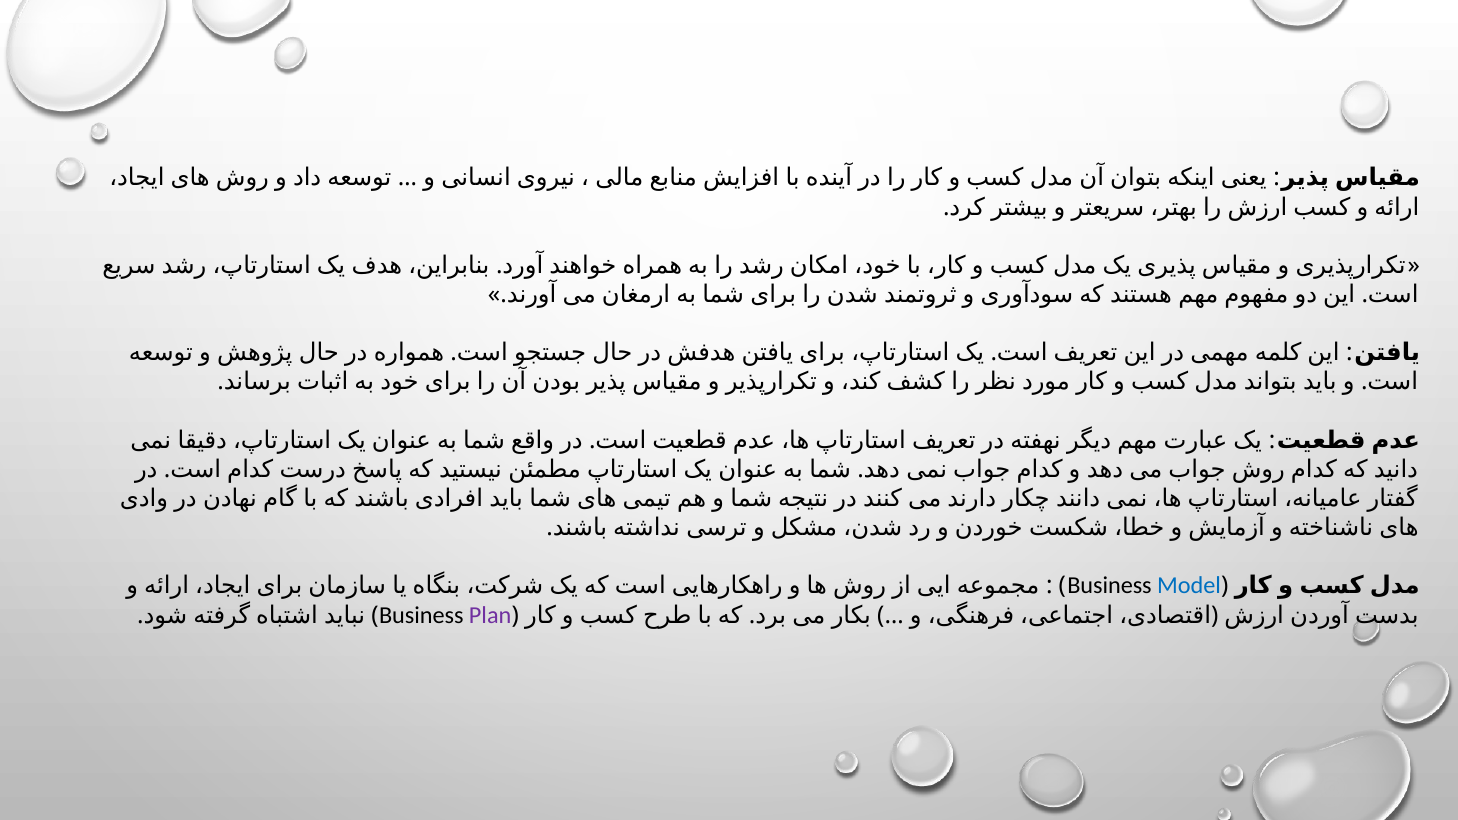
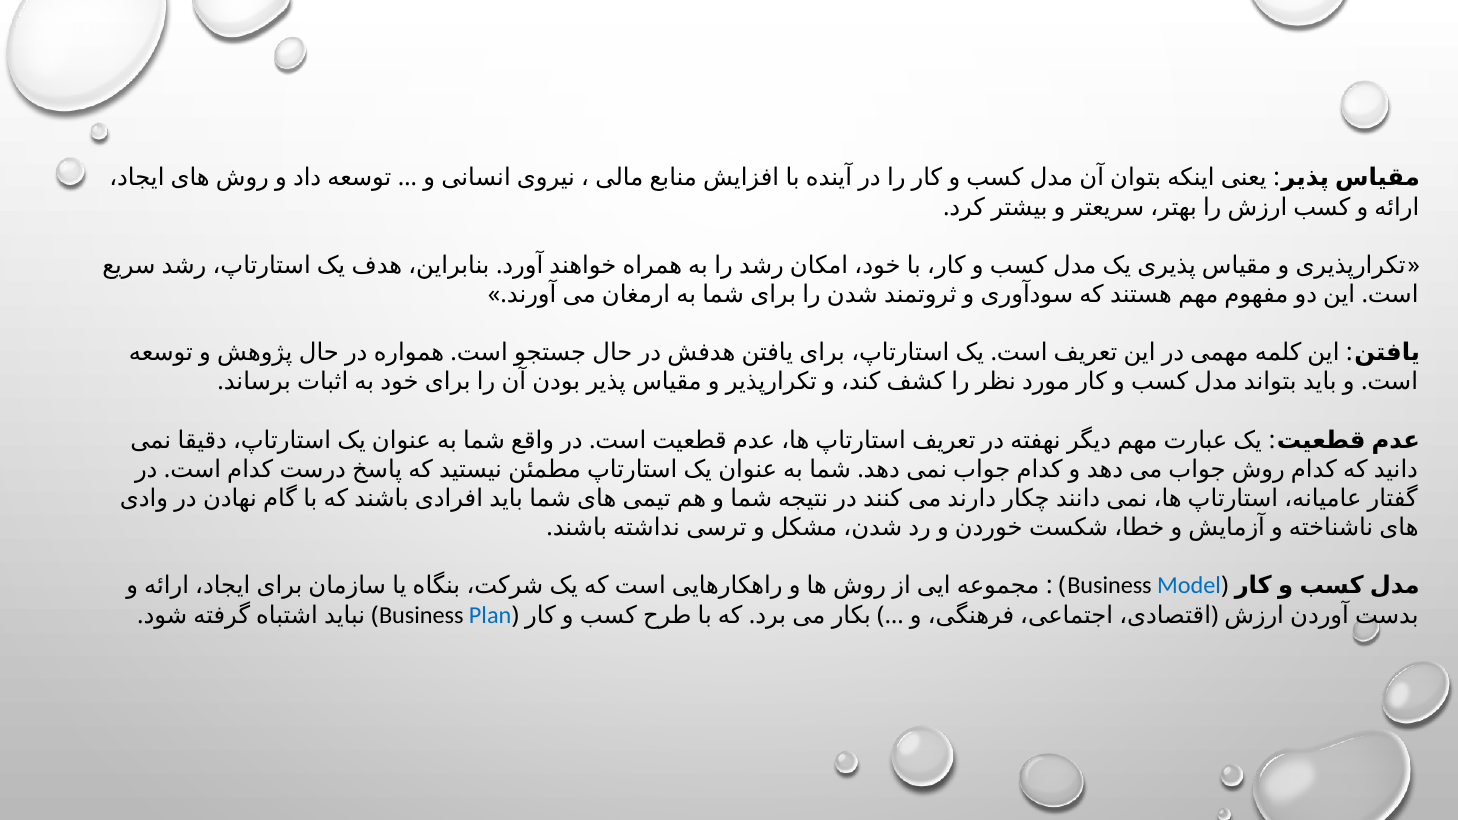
Plan colour: purple -> blue
